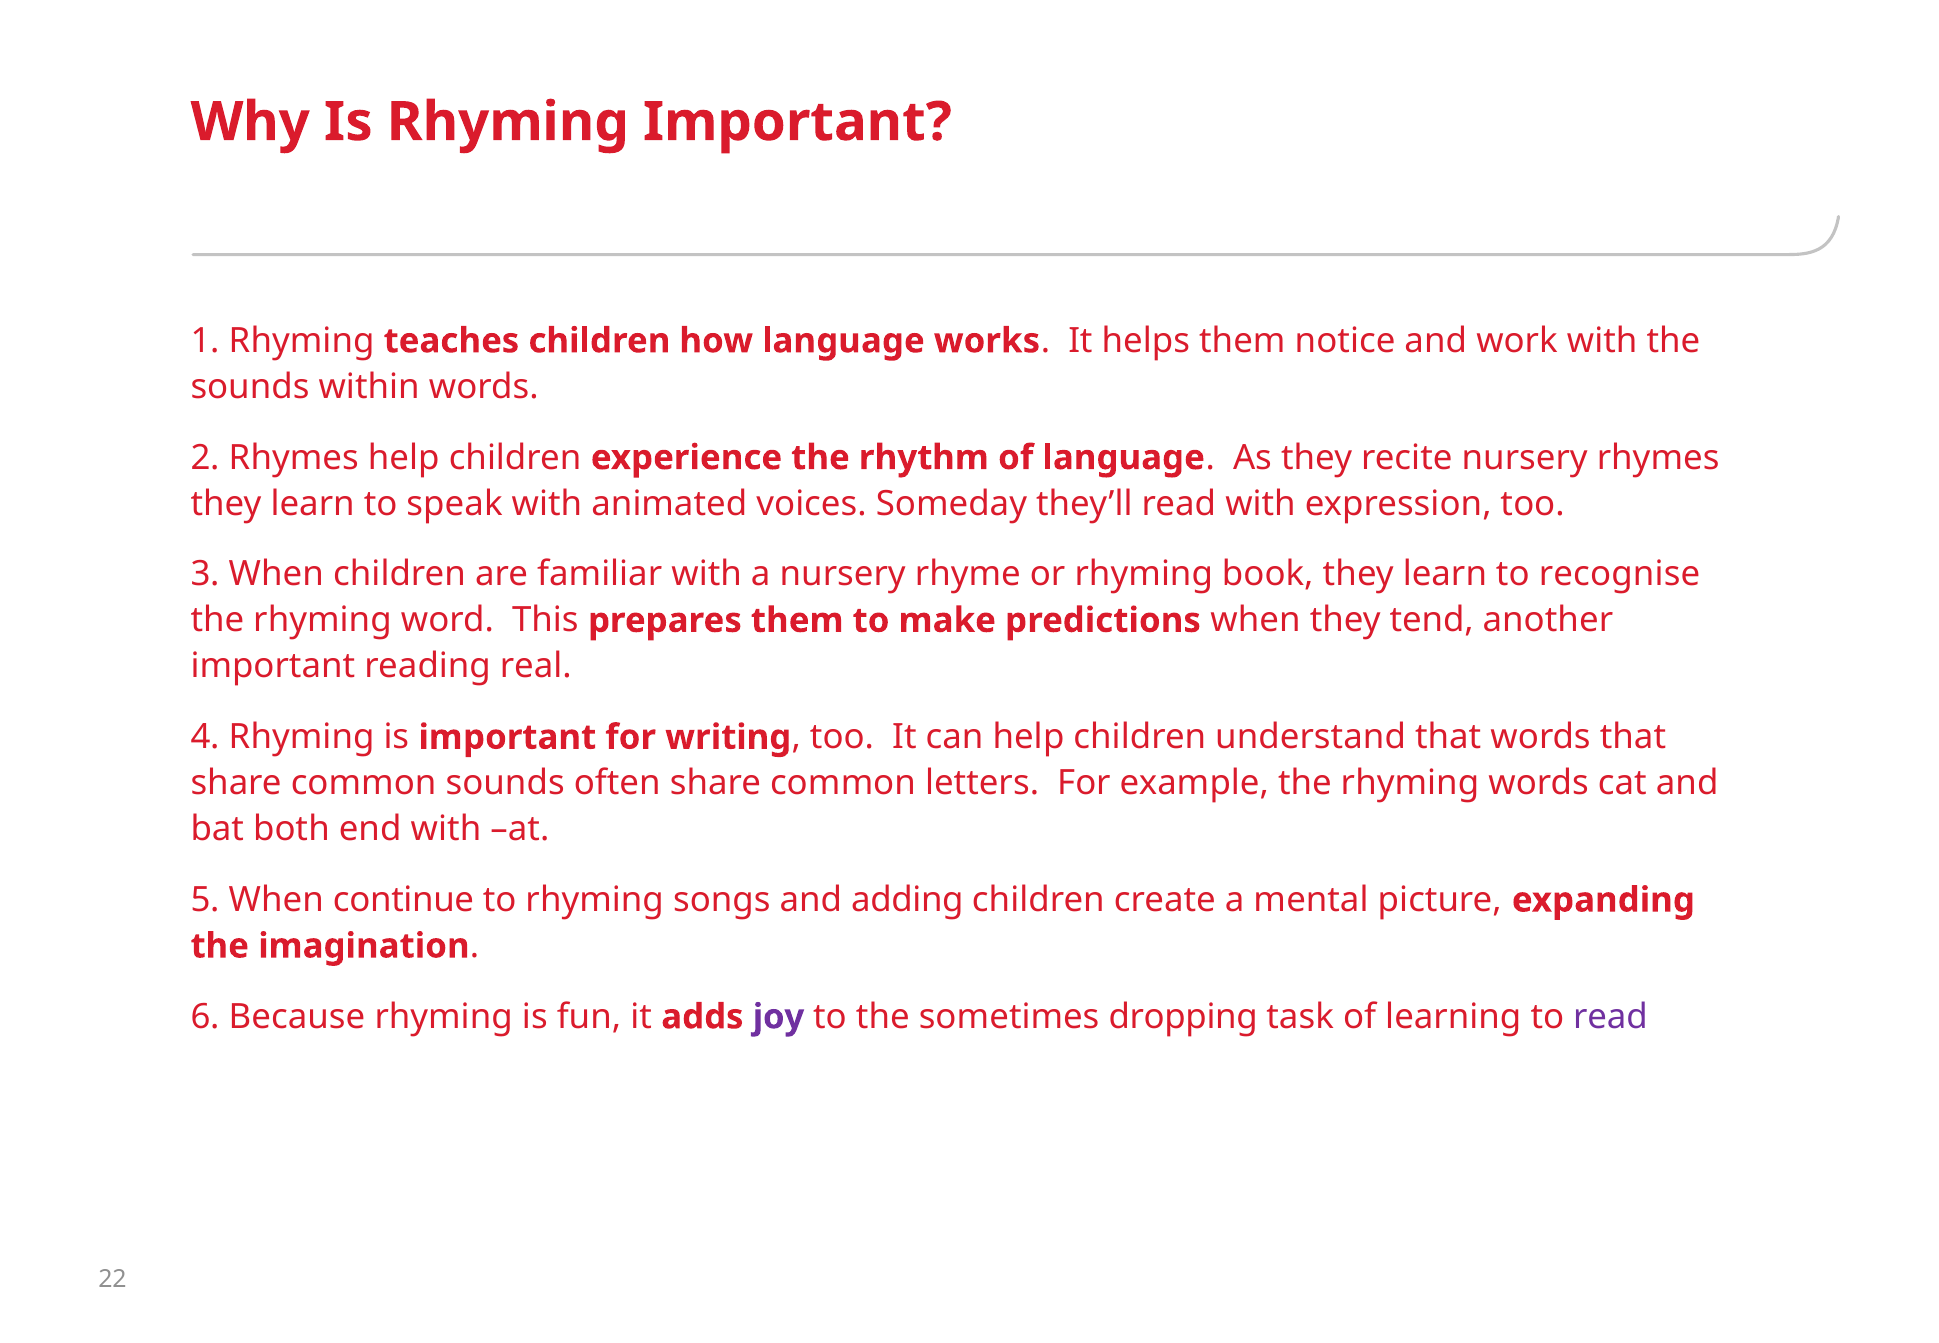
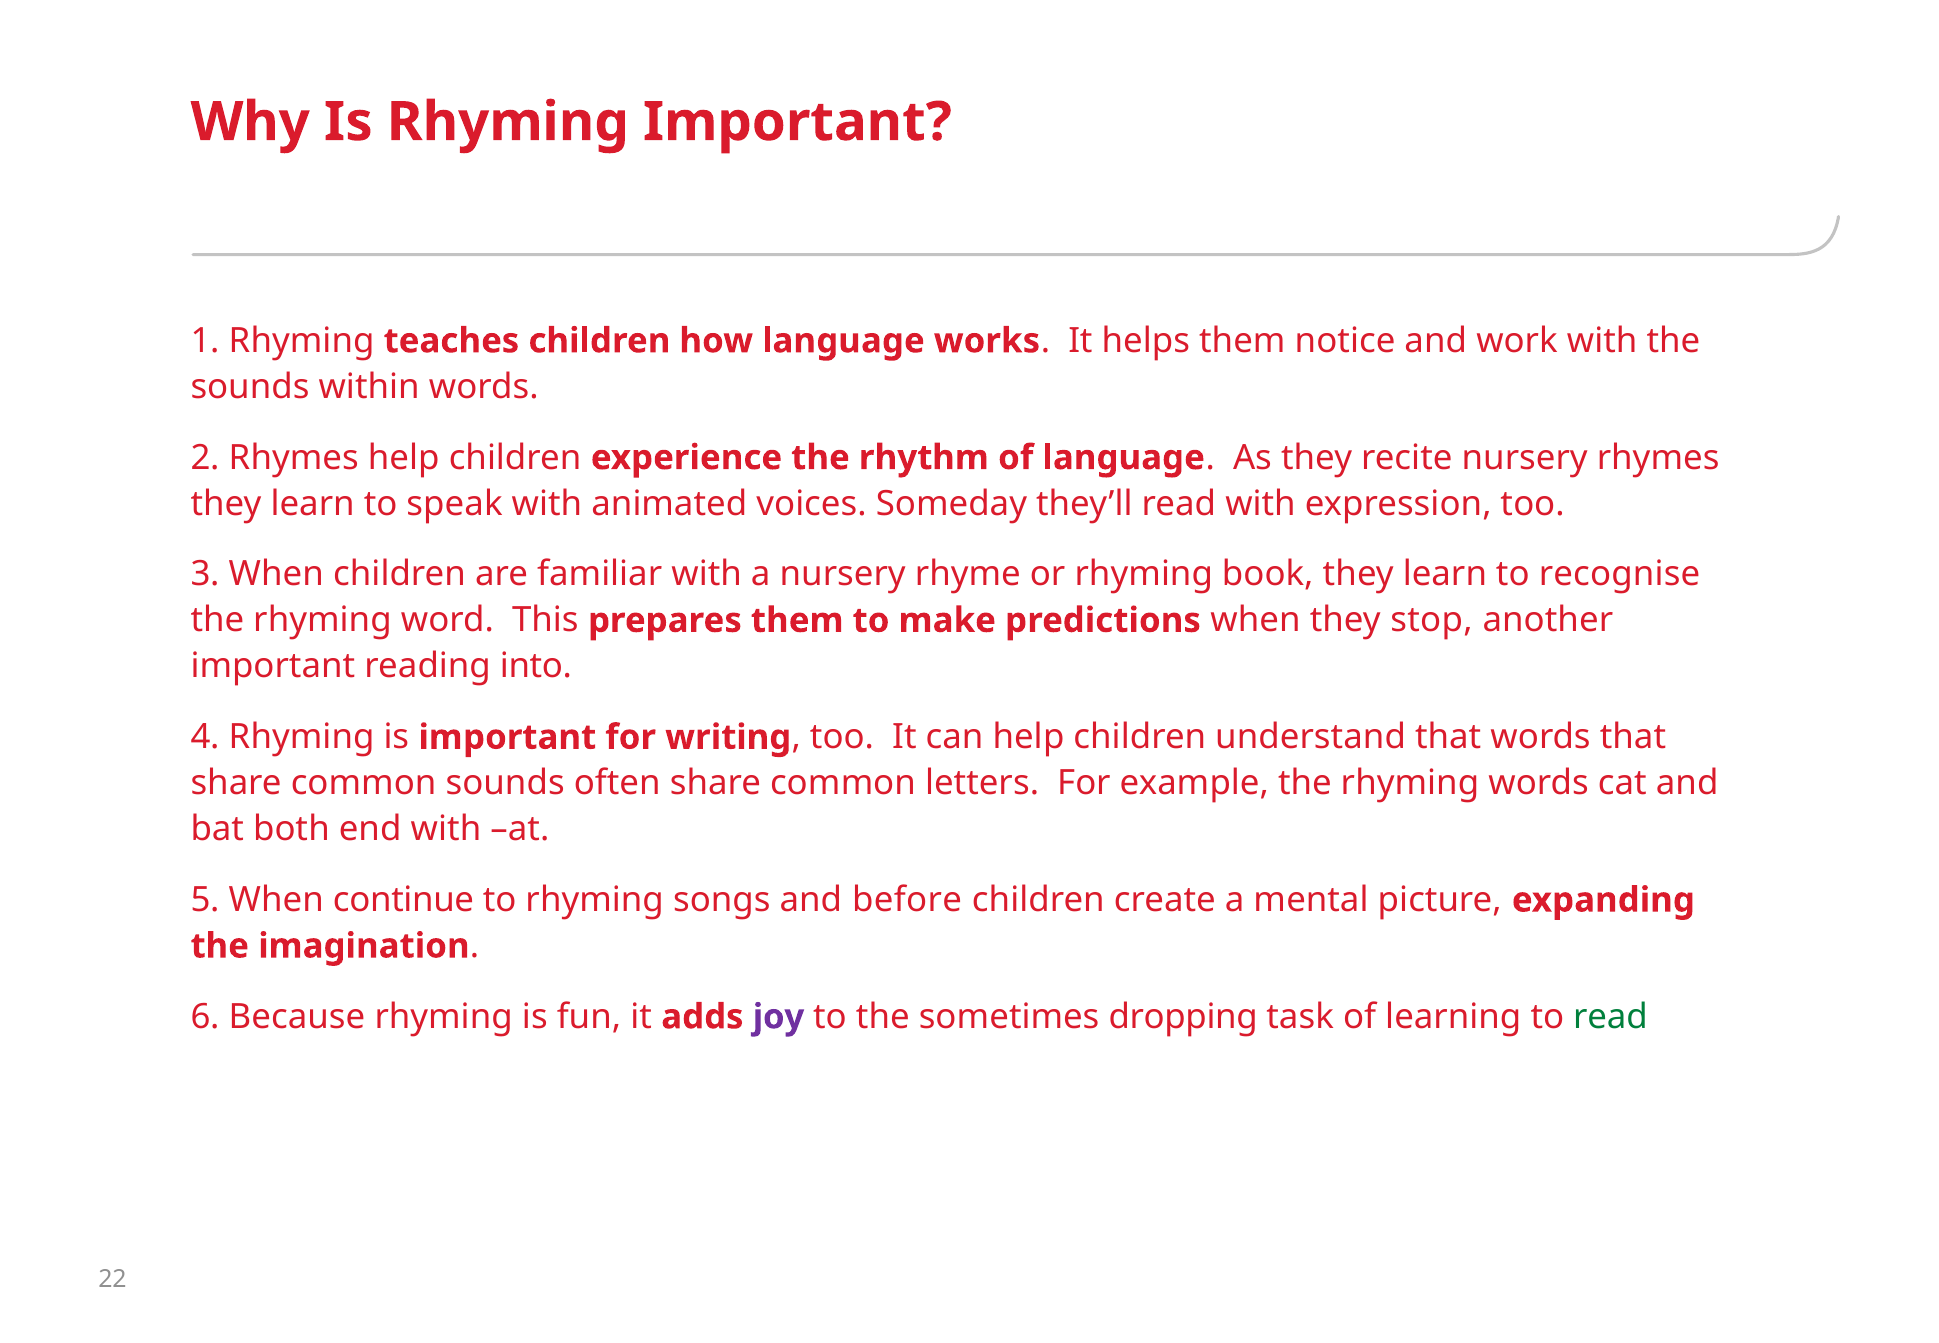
tend: tend -> stop
real: real -> into
adding: adding -> before
read at (1611, 1017) colour: purple -> green
